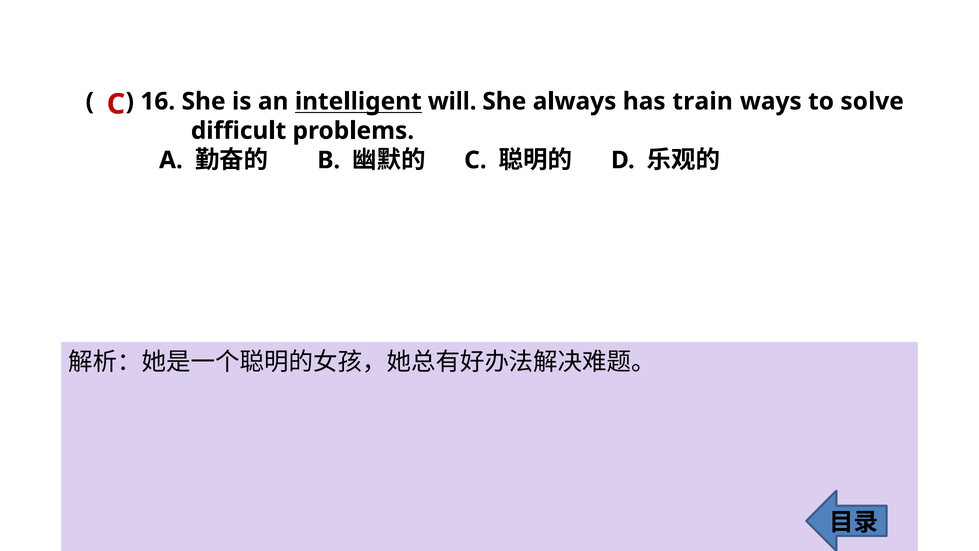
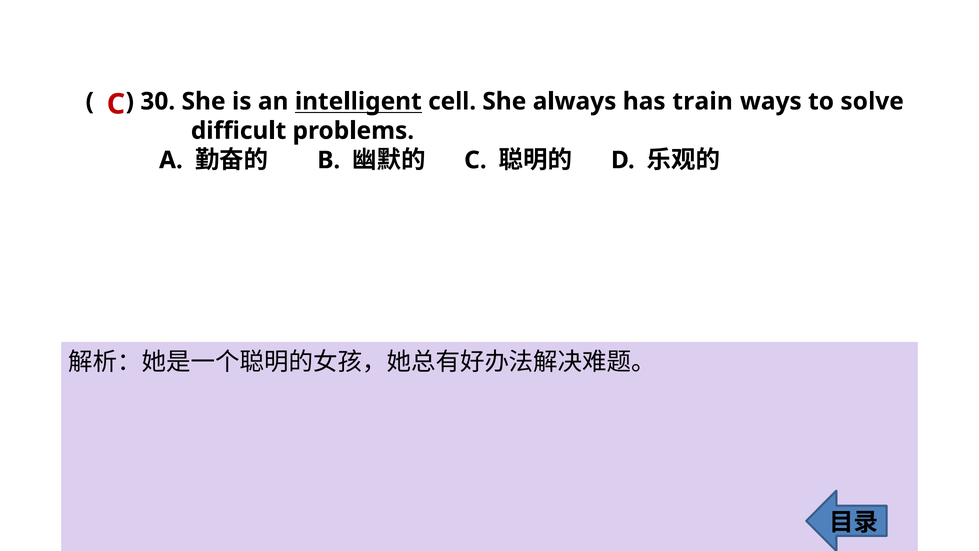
16: 16 -> 30
will: will -> cell
